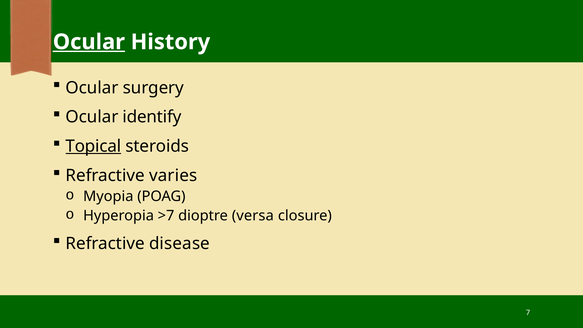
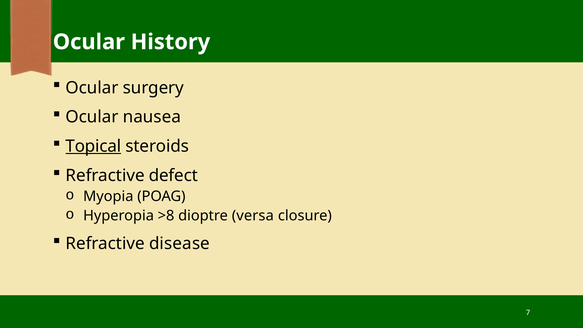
Ocular at (89, 42) underline: present -> none
identify: identify -> nausea
varies: varies -> defect
>7: >7 -> >8
